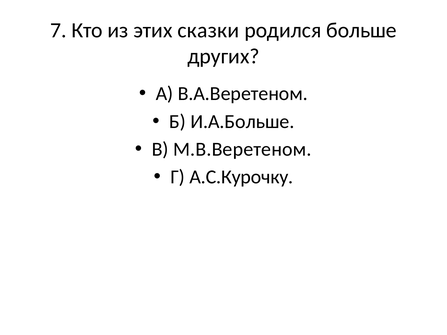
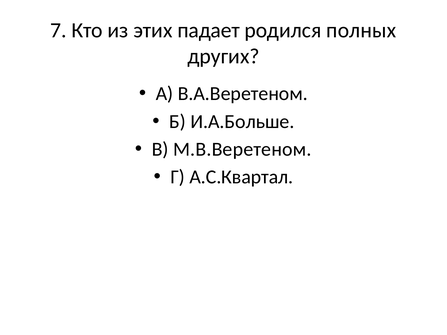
сказки: сказки -> падает
больше: больше -> полных
А.С.Курочку: А.С.Курочку -> А.С.Квартал
